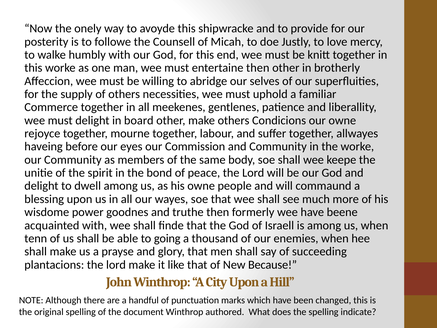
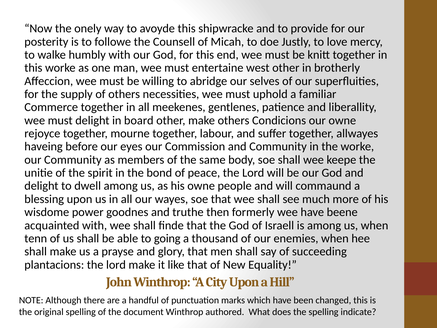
entertaine then: then -> west
Because: Because -> Equality
